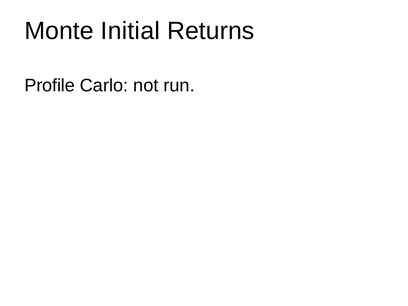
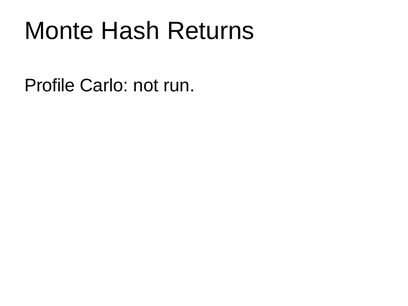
Initial: Initial -> Hash
